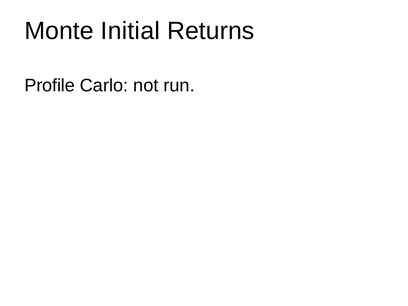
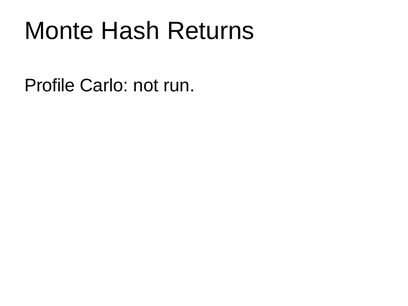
Initial: Initial -> Hash
